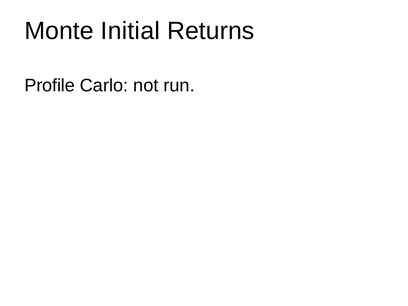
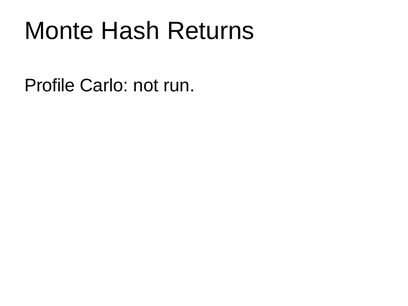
Initial: Initial -> Hash
